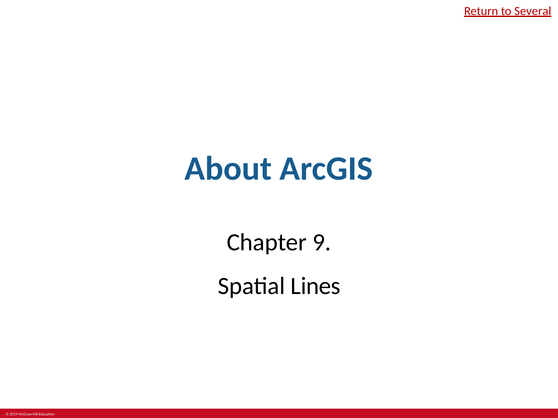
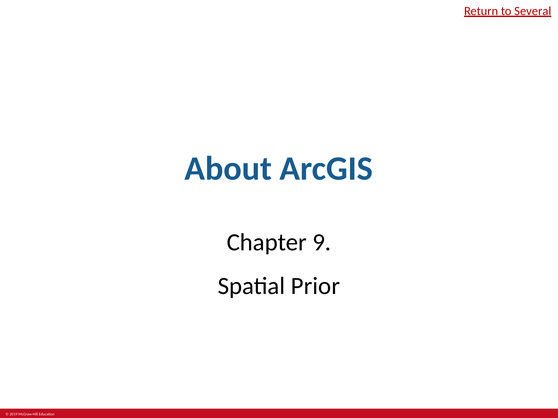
Lines: Lines -> Prior
